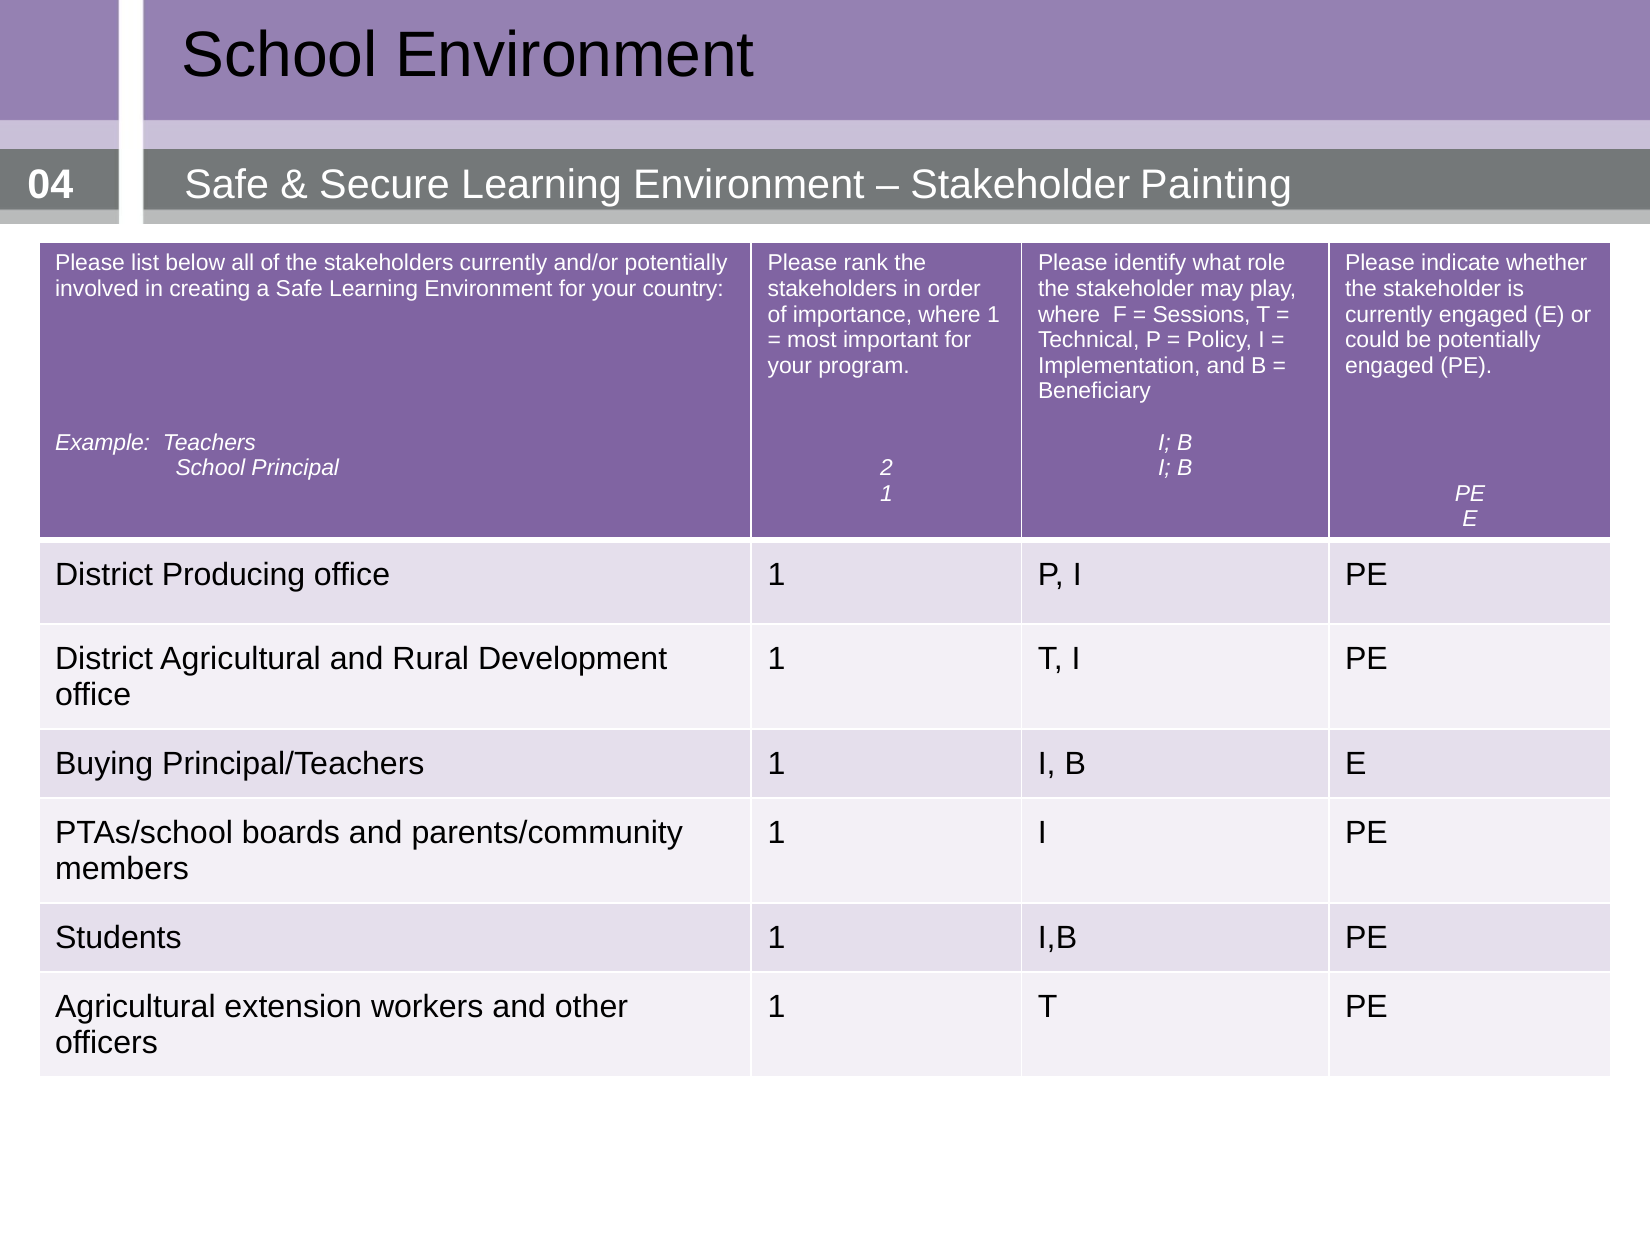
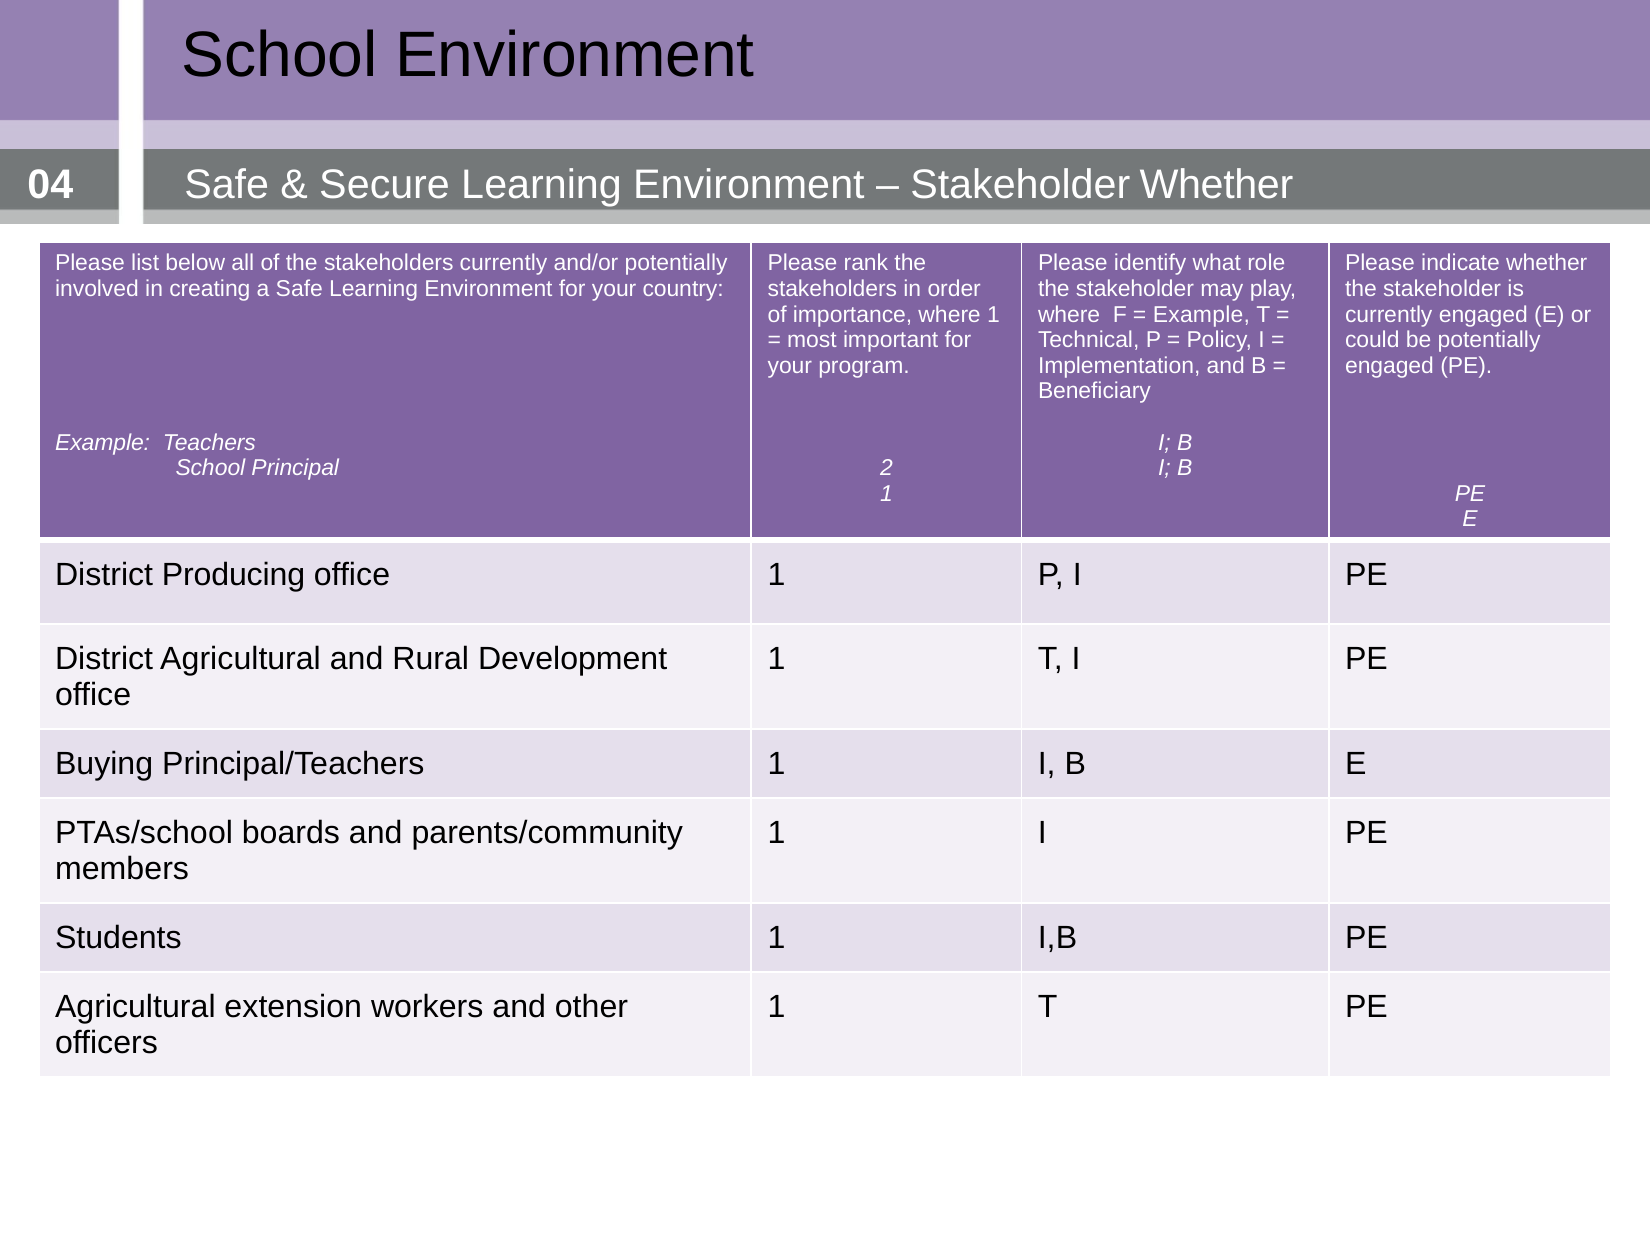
Stakeholder Painting: Painting -> Whether
Sessions at (1202, 314): Sessions -> Example
